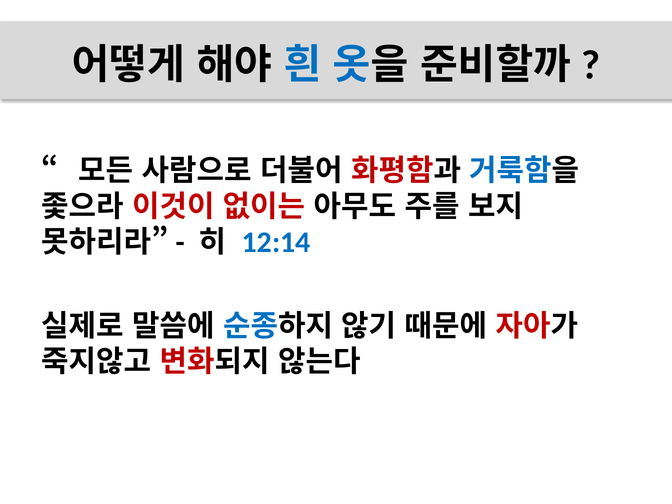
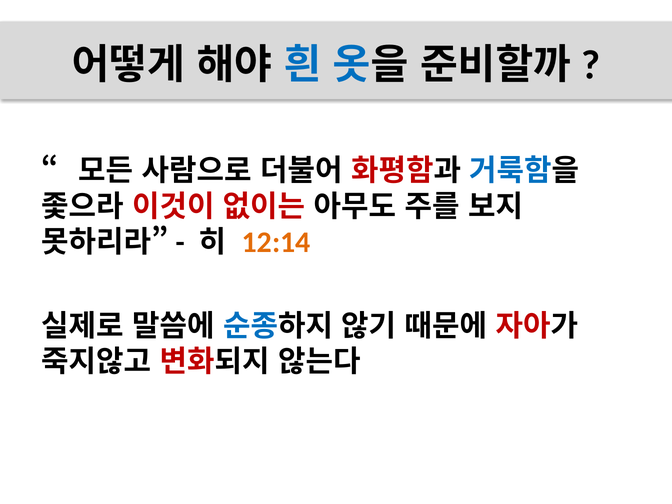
12:14 colour: blue -> orange
